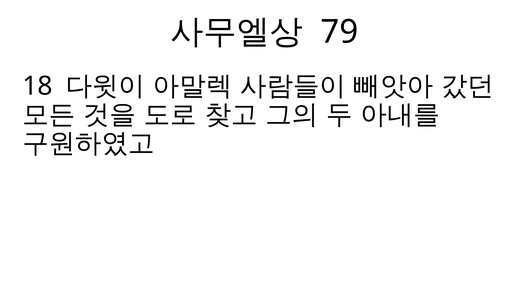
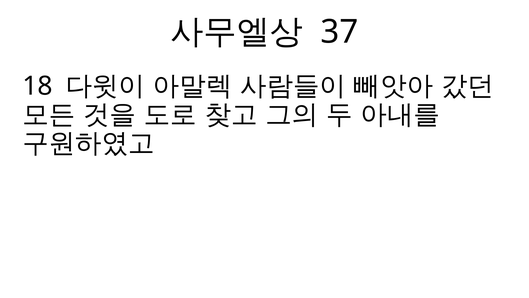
79: 79 -> 37
